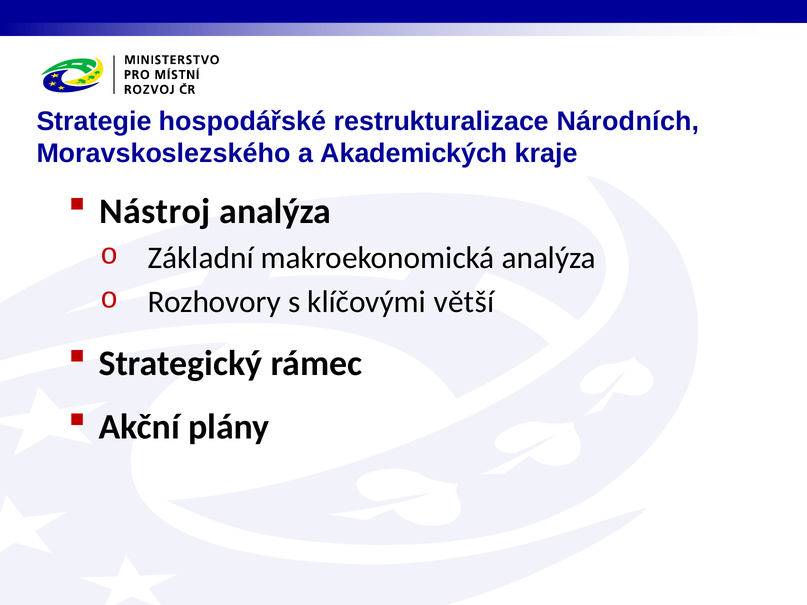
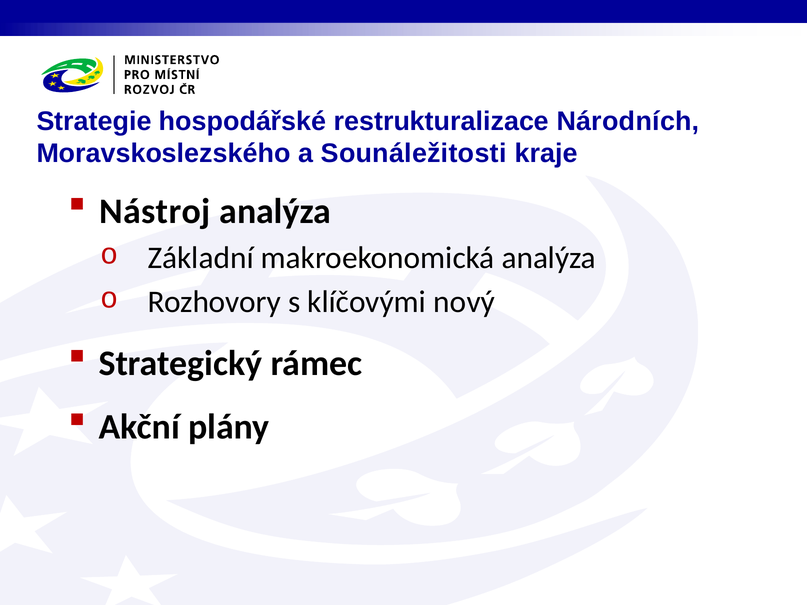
Akademických: Akademických -> Sounáležitosti
větší: větší -> nový
